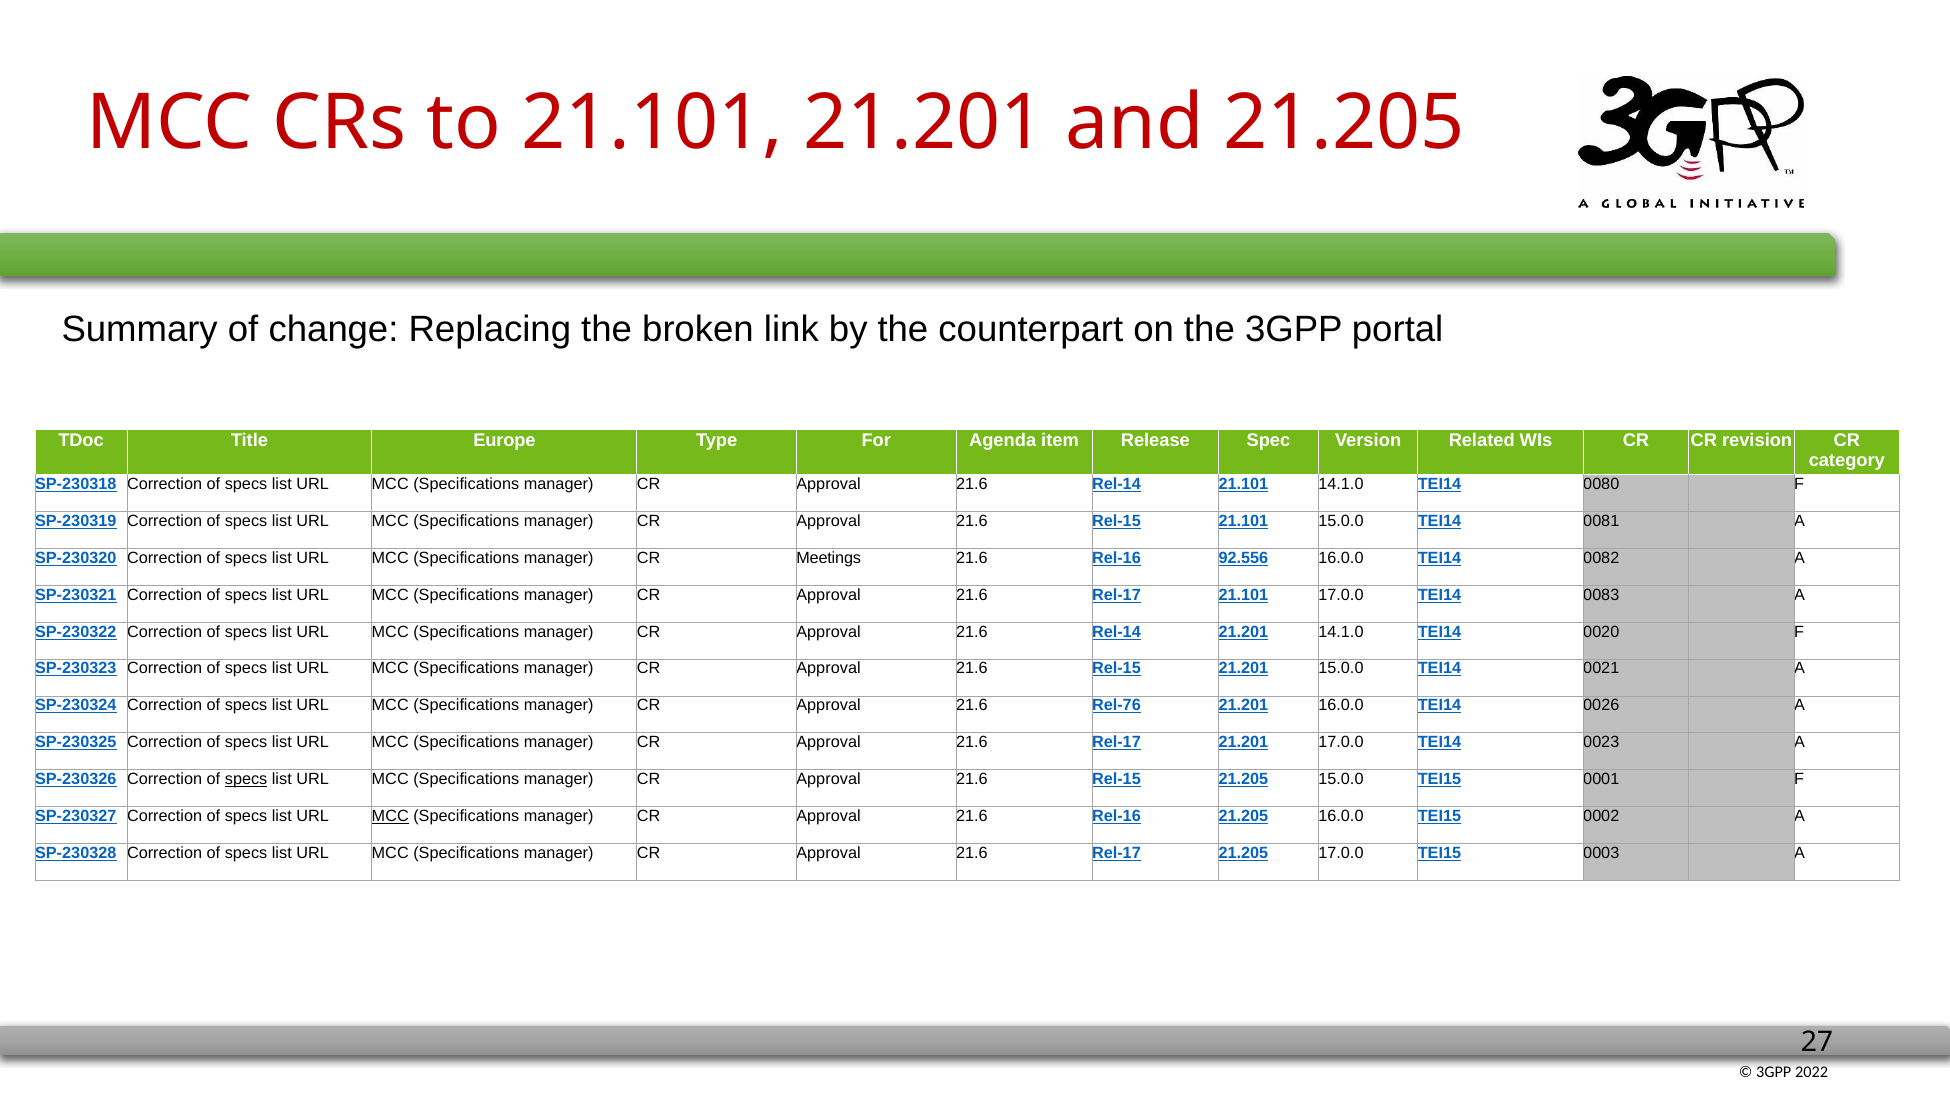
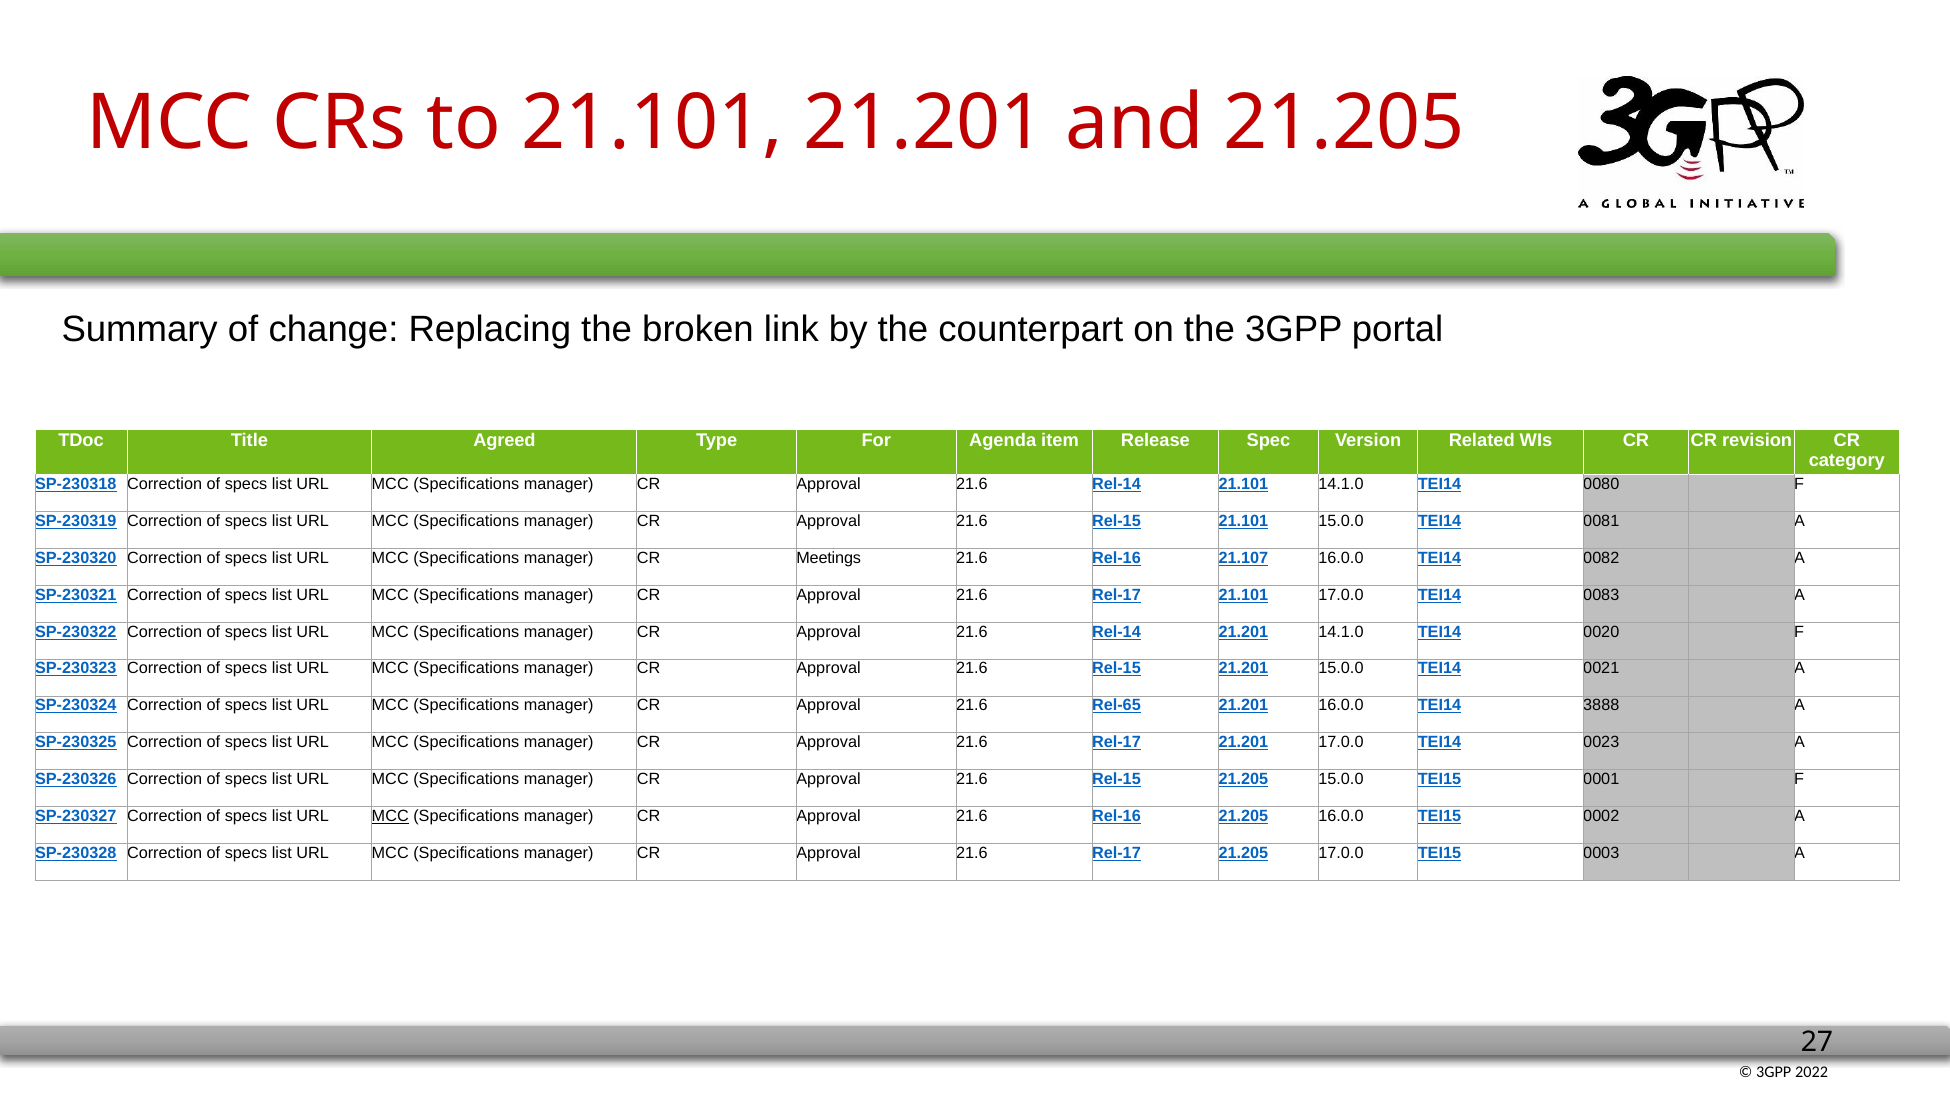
Europe: Europe -> Agreed
92.556: 92.556 -> 21.107
Rel-76: Rel-76 -> Rel-65
0026: 0026 -> 3888
specs at (246, 779) underline: present -> none
